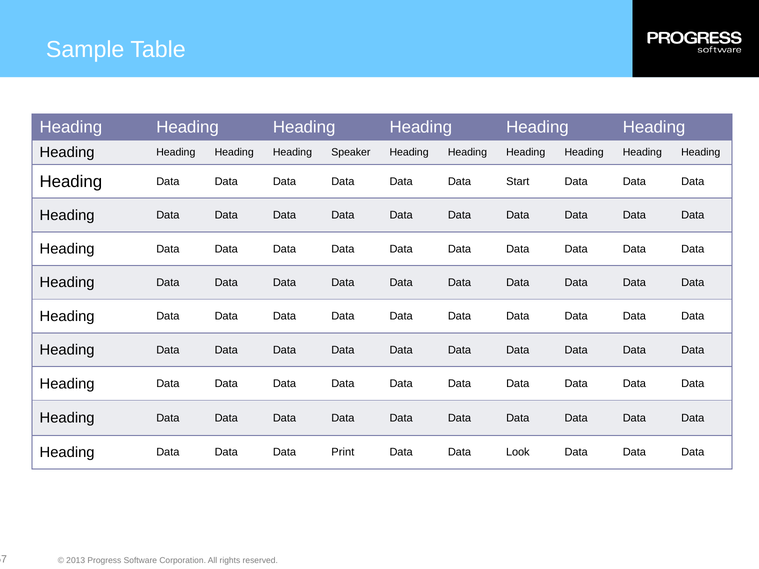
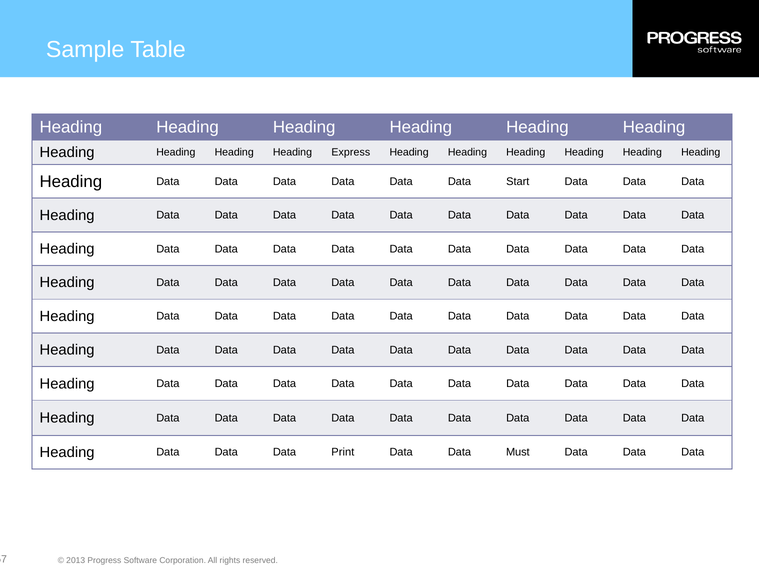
Speaker: Speaker -> Express
Look: Look -> Must
